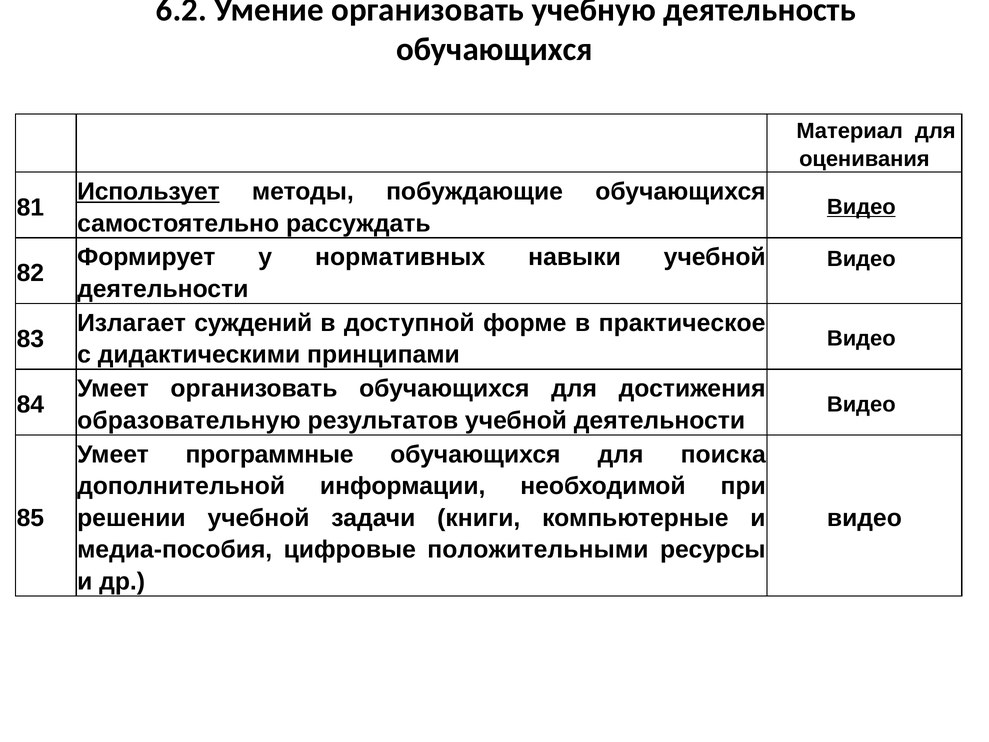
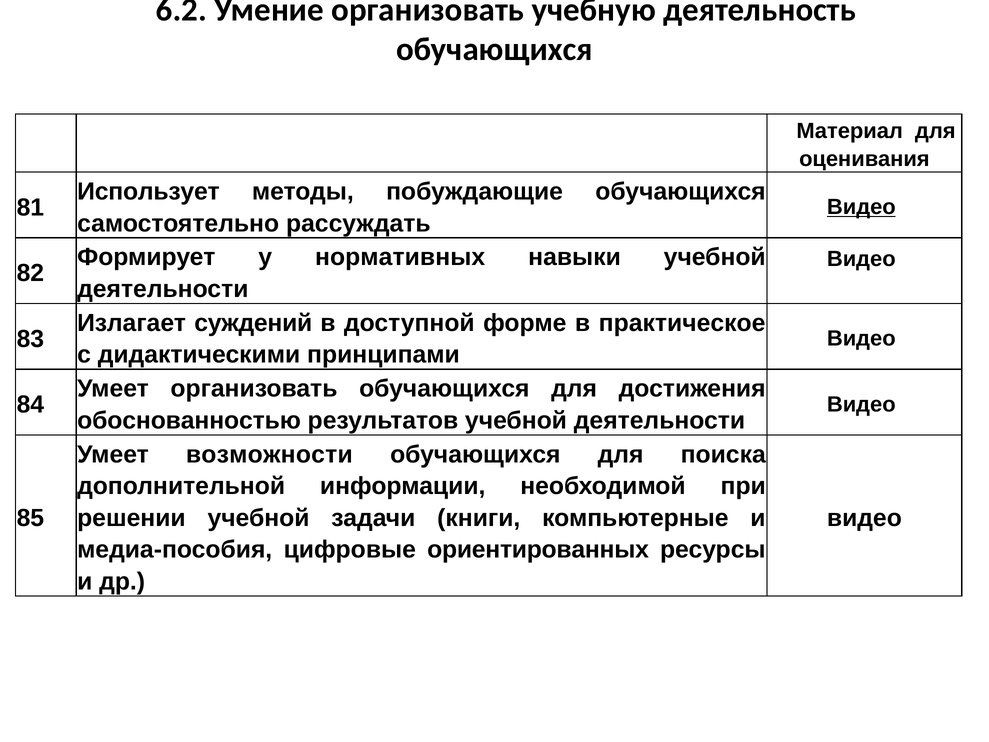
Использует underline: present -> none
образовательную: образовательную -> обоснованностью
программные: программные -> возможности
положительными: положительными -> ориентированных
